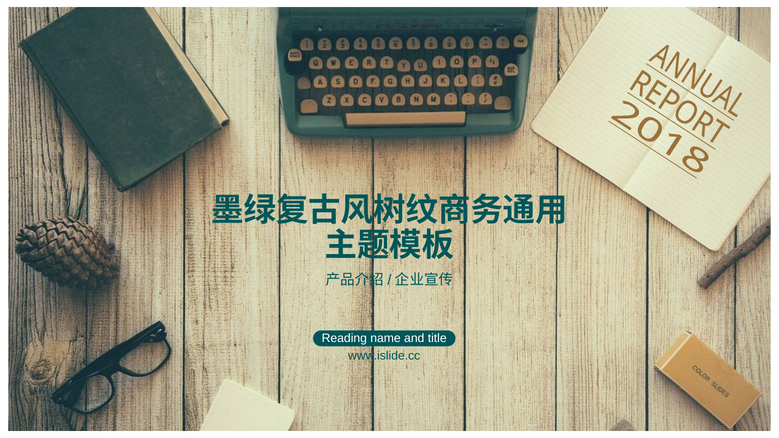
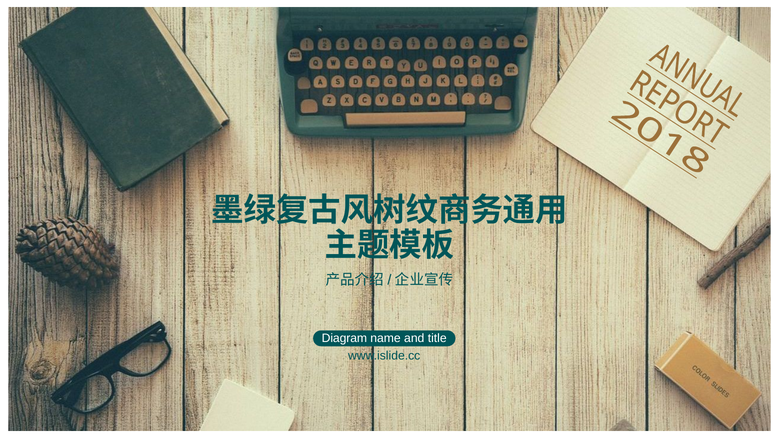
Reading: Reading -> Diagram
